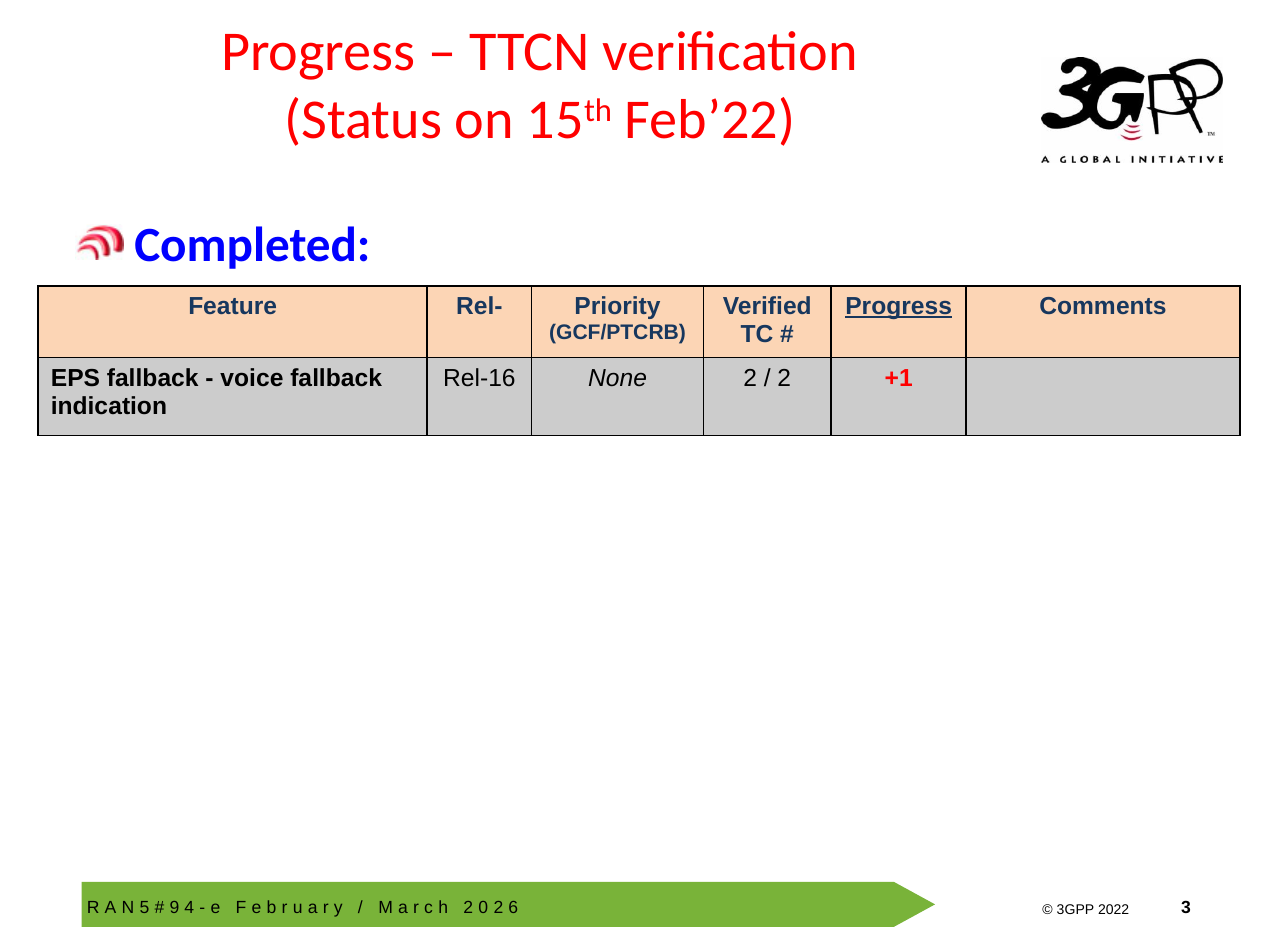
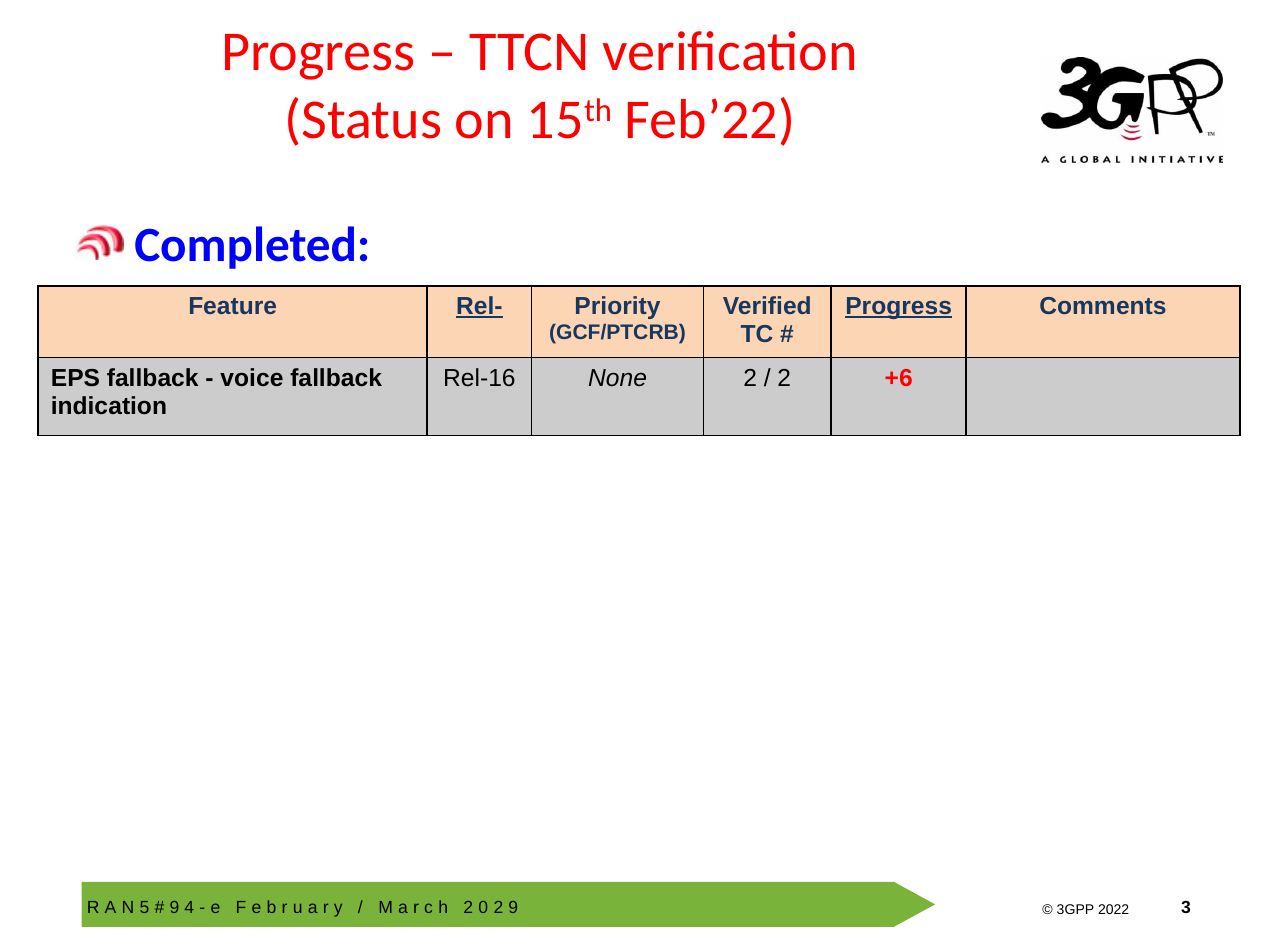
Rel- underline: none -> present
+1: +1 -> +6
2 6: 6 -> 9
